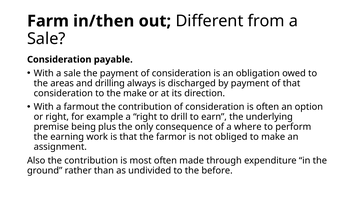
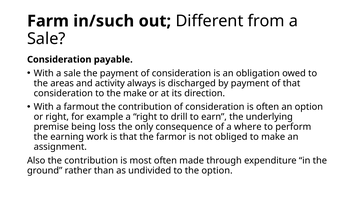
in/then: in/then -> in/such
drilling: drilling -> activity
plus: plus -> loss
the before: before -> option
